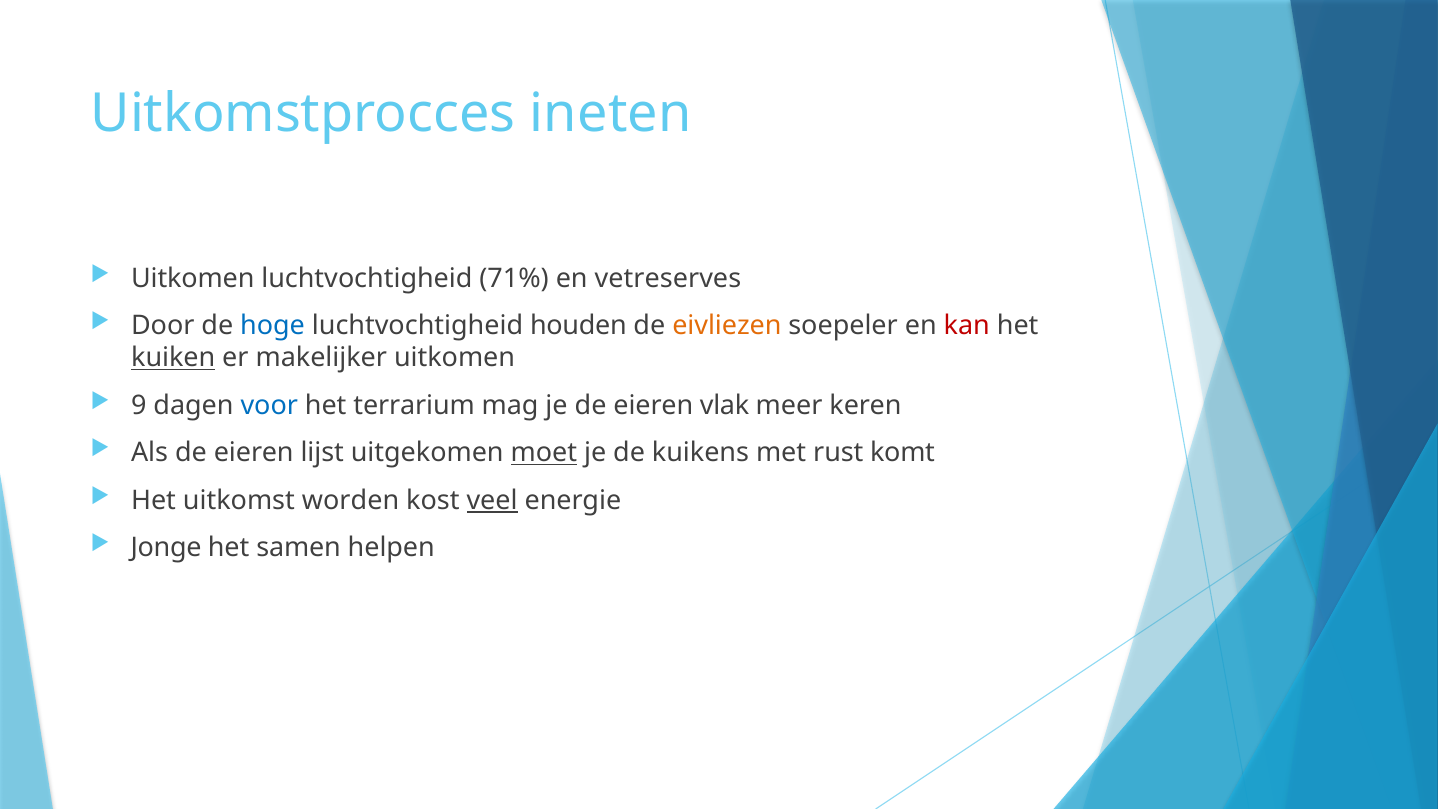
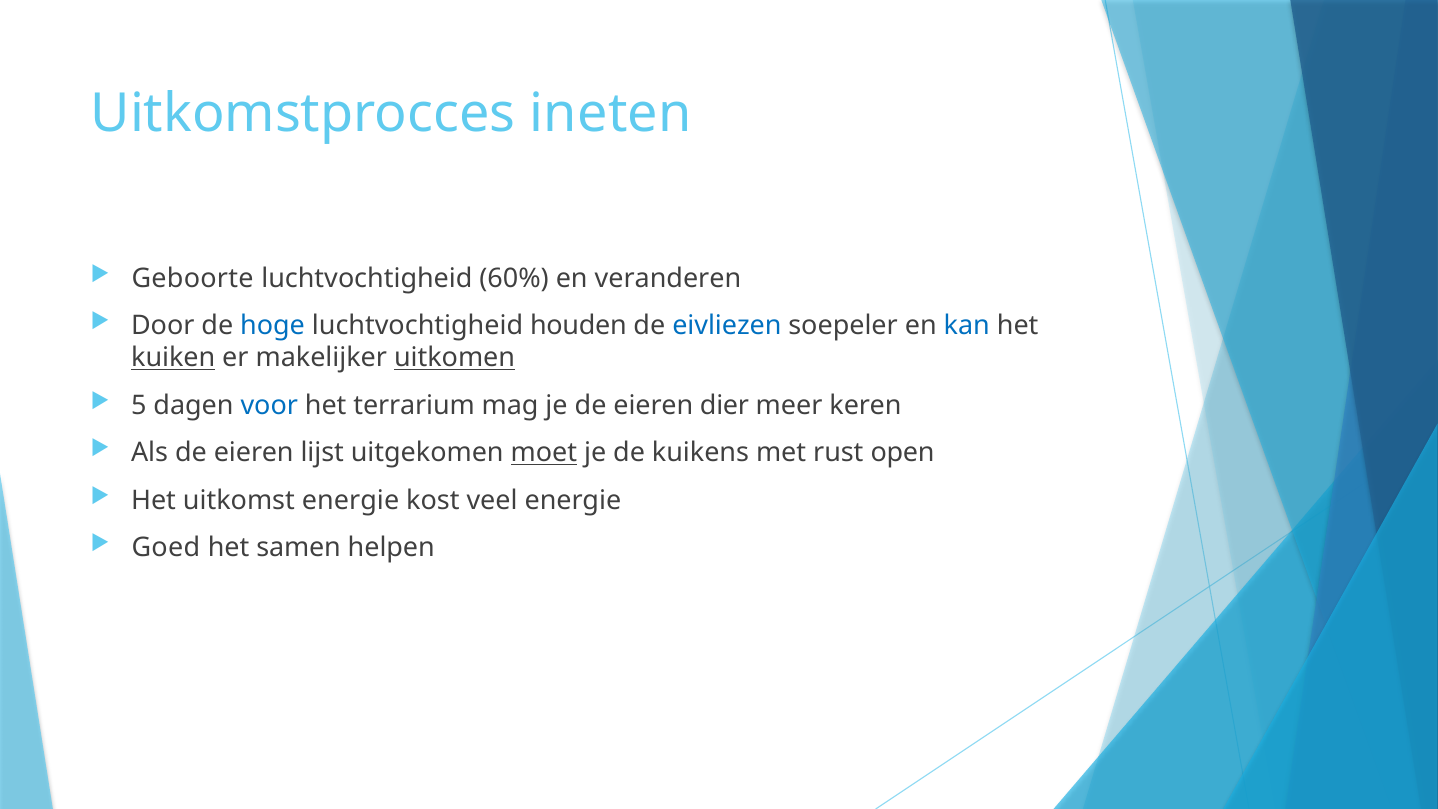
Uitkomen at (193, 278): Uitkomen -> Geboorte
71%: 71% -> 60%
vetreserves: vetreserves -> veranderen
eivliezen colour: orange -> blue
kan colour: red -> blue
uitkomen at (455, 358) underline: none -> present
9: 9 -> 5
vlak: vlak -> dier
komt: komt -> open
uitkomst worden: worden -> energie
veel underline: present -> none
Jonge: Jonge -> Goed
